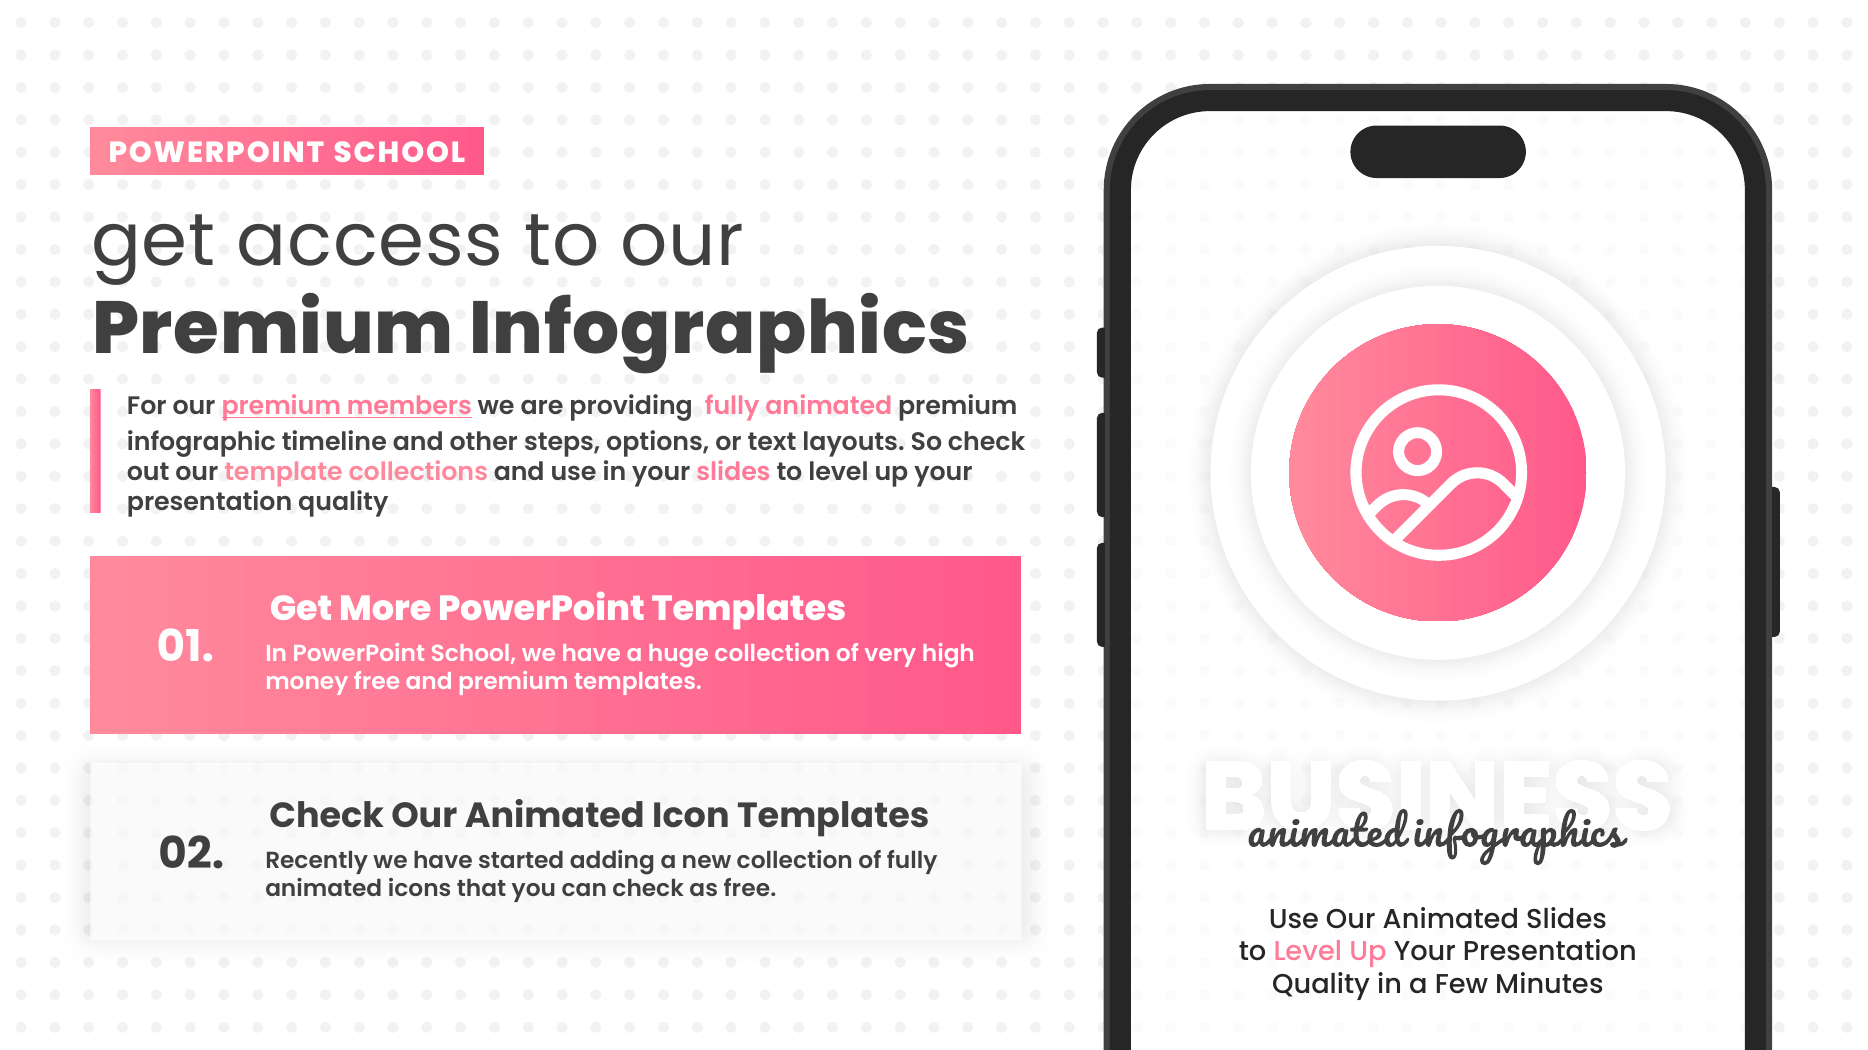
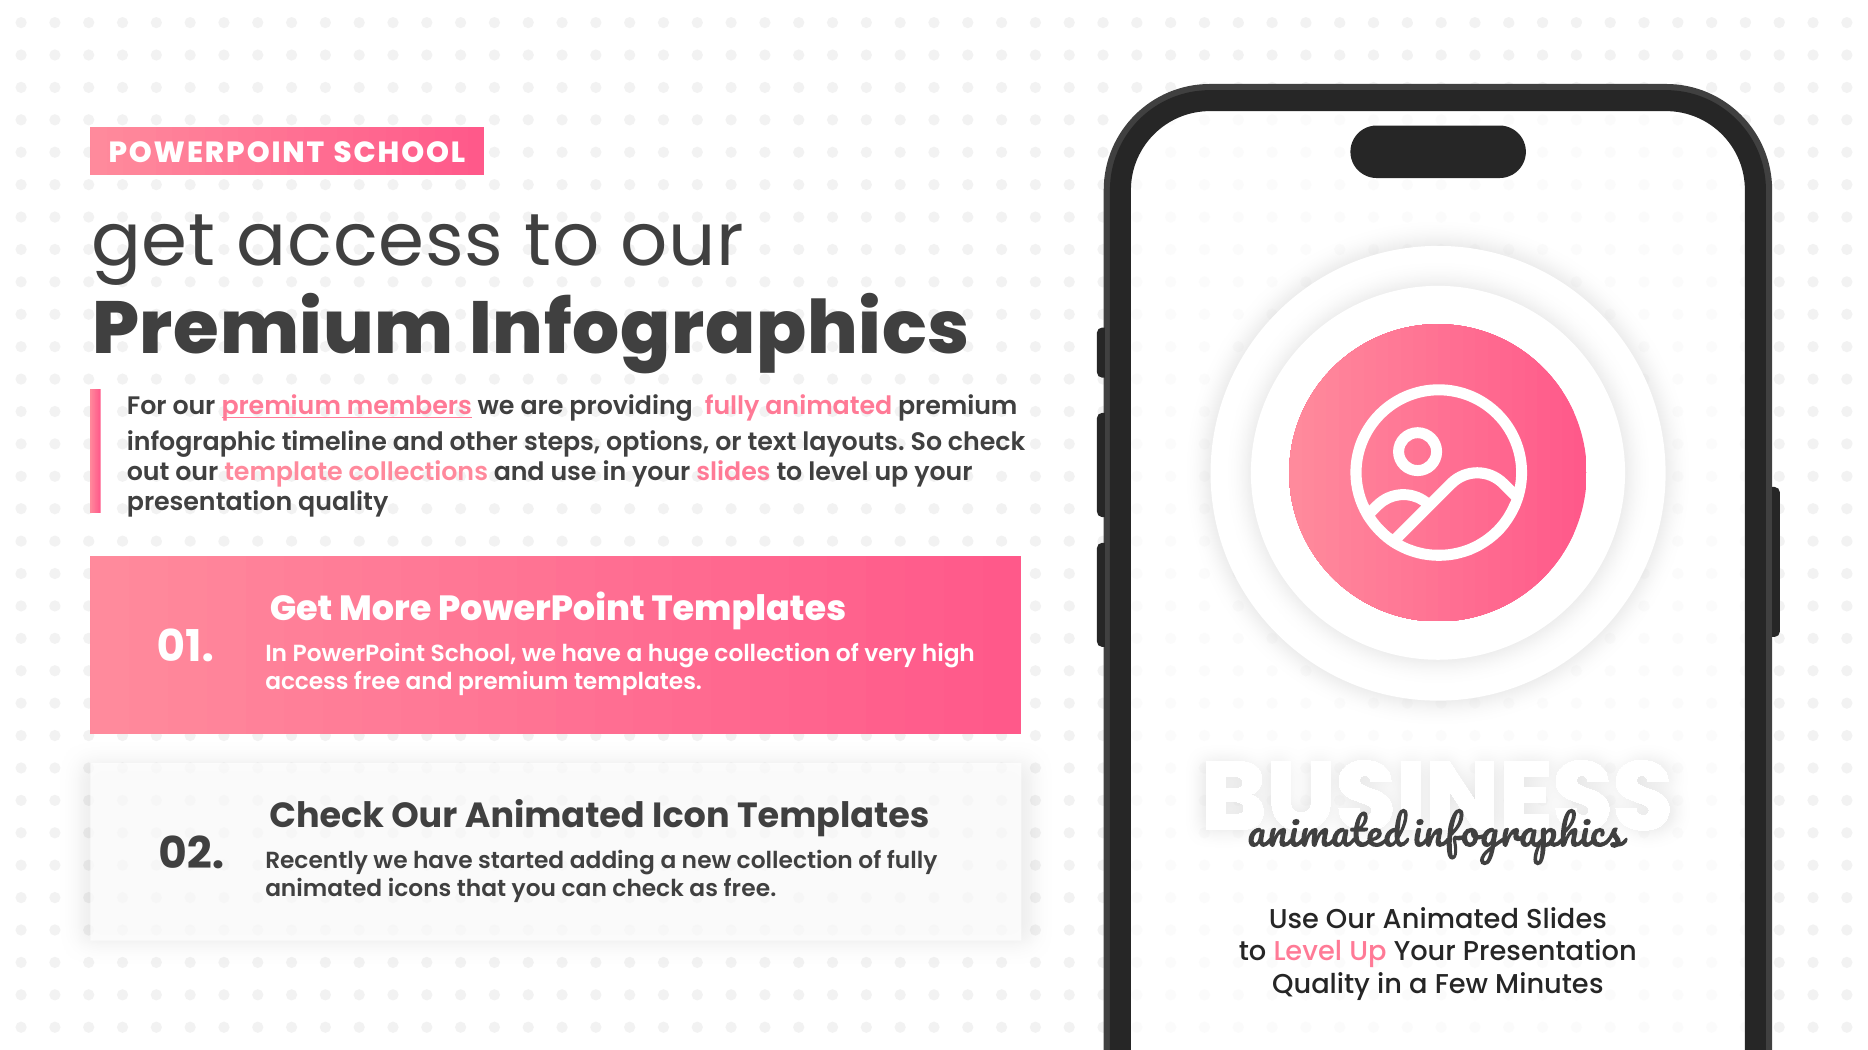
money at (307, 682): money -> access
